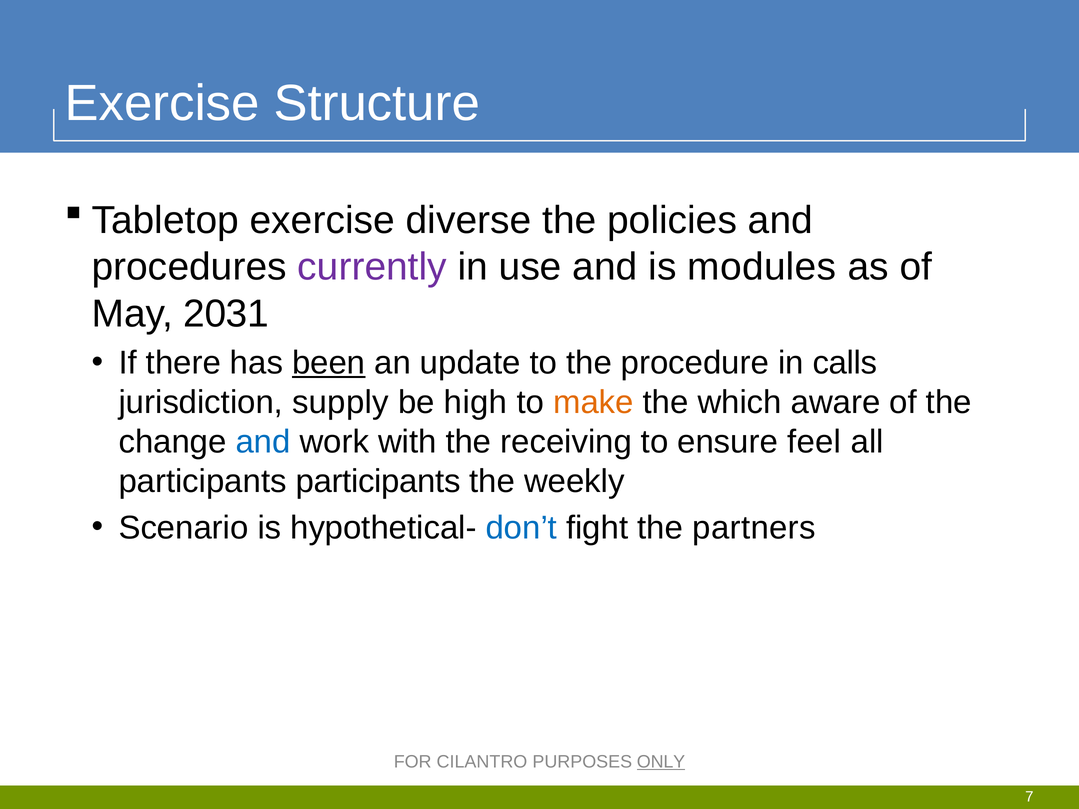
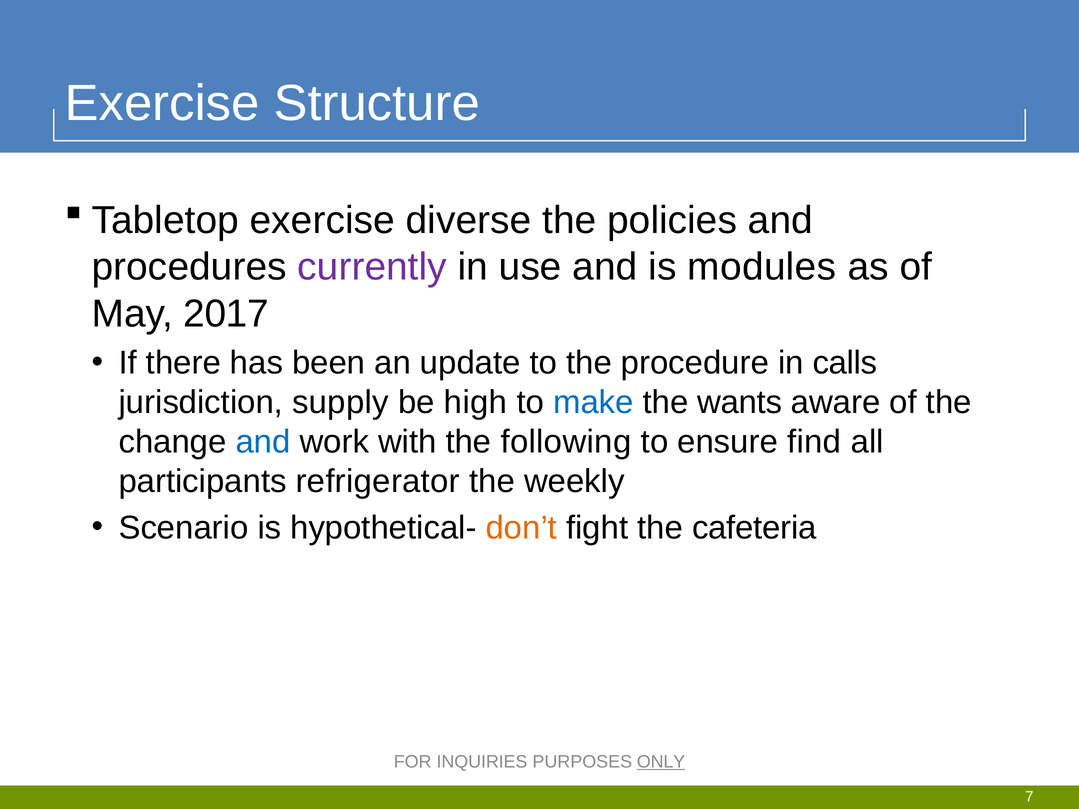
2031: 2031 -> 2017
been underline: present -> none
make colour: orange -> blue
which: which -> wants
receiving: receiving -> following
feel: feel -> find
participants participants: participants -> refrigerator
don’t colour: blue -> orange
partners: partners -> cafeteria
CILANTRO: CILANTRO -> INQUIRIES
